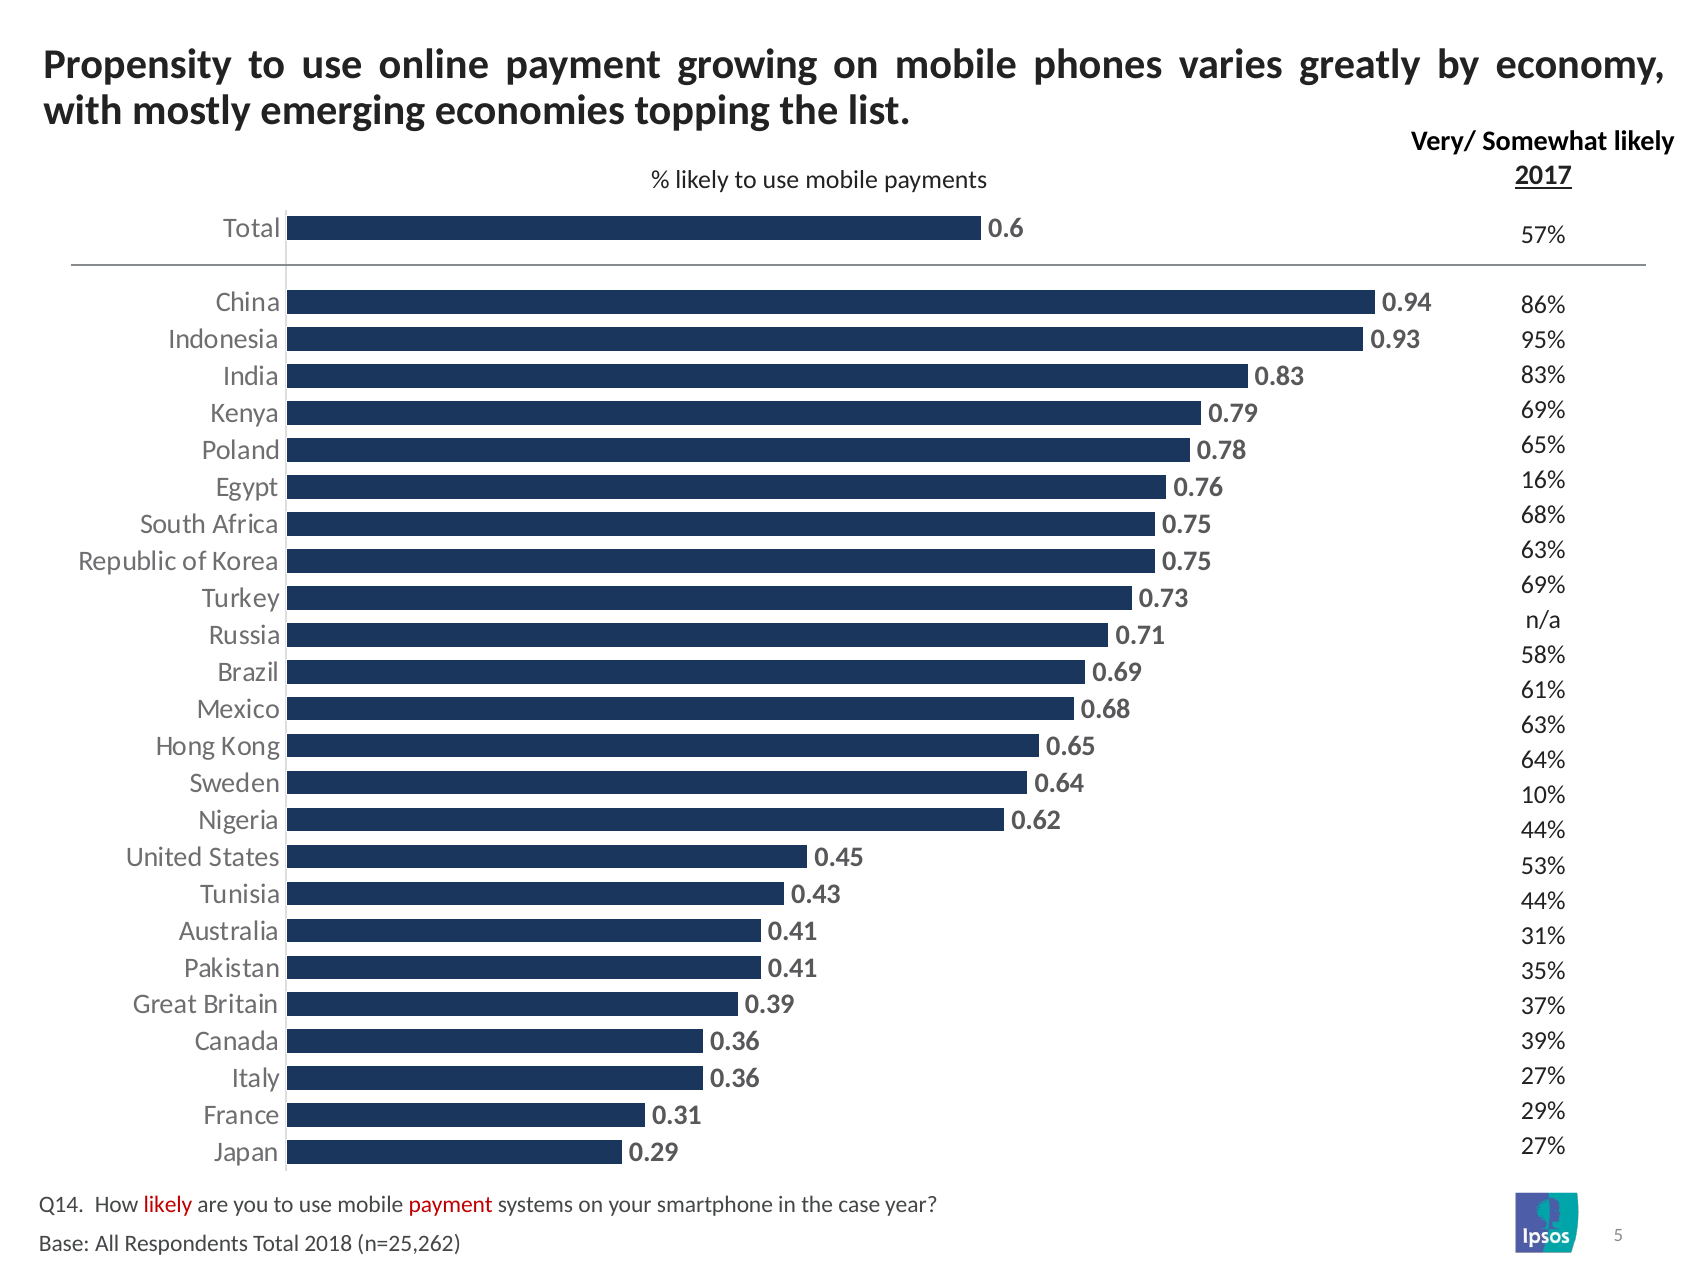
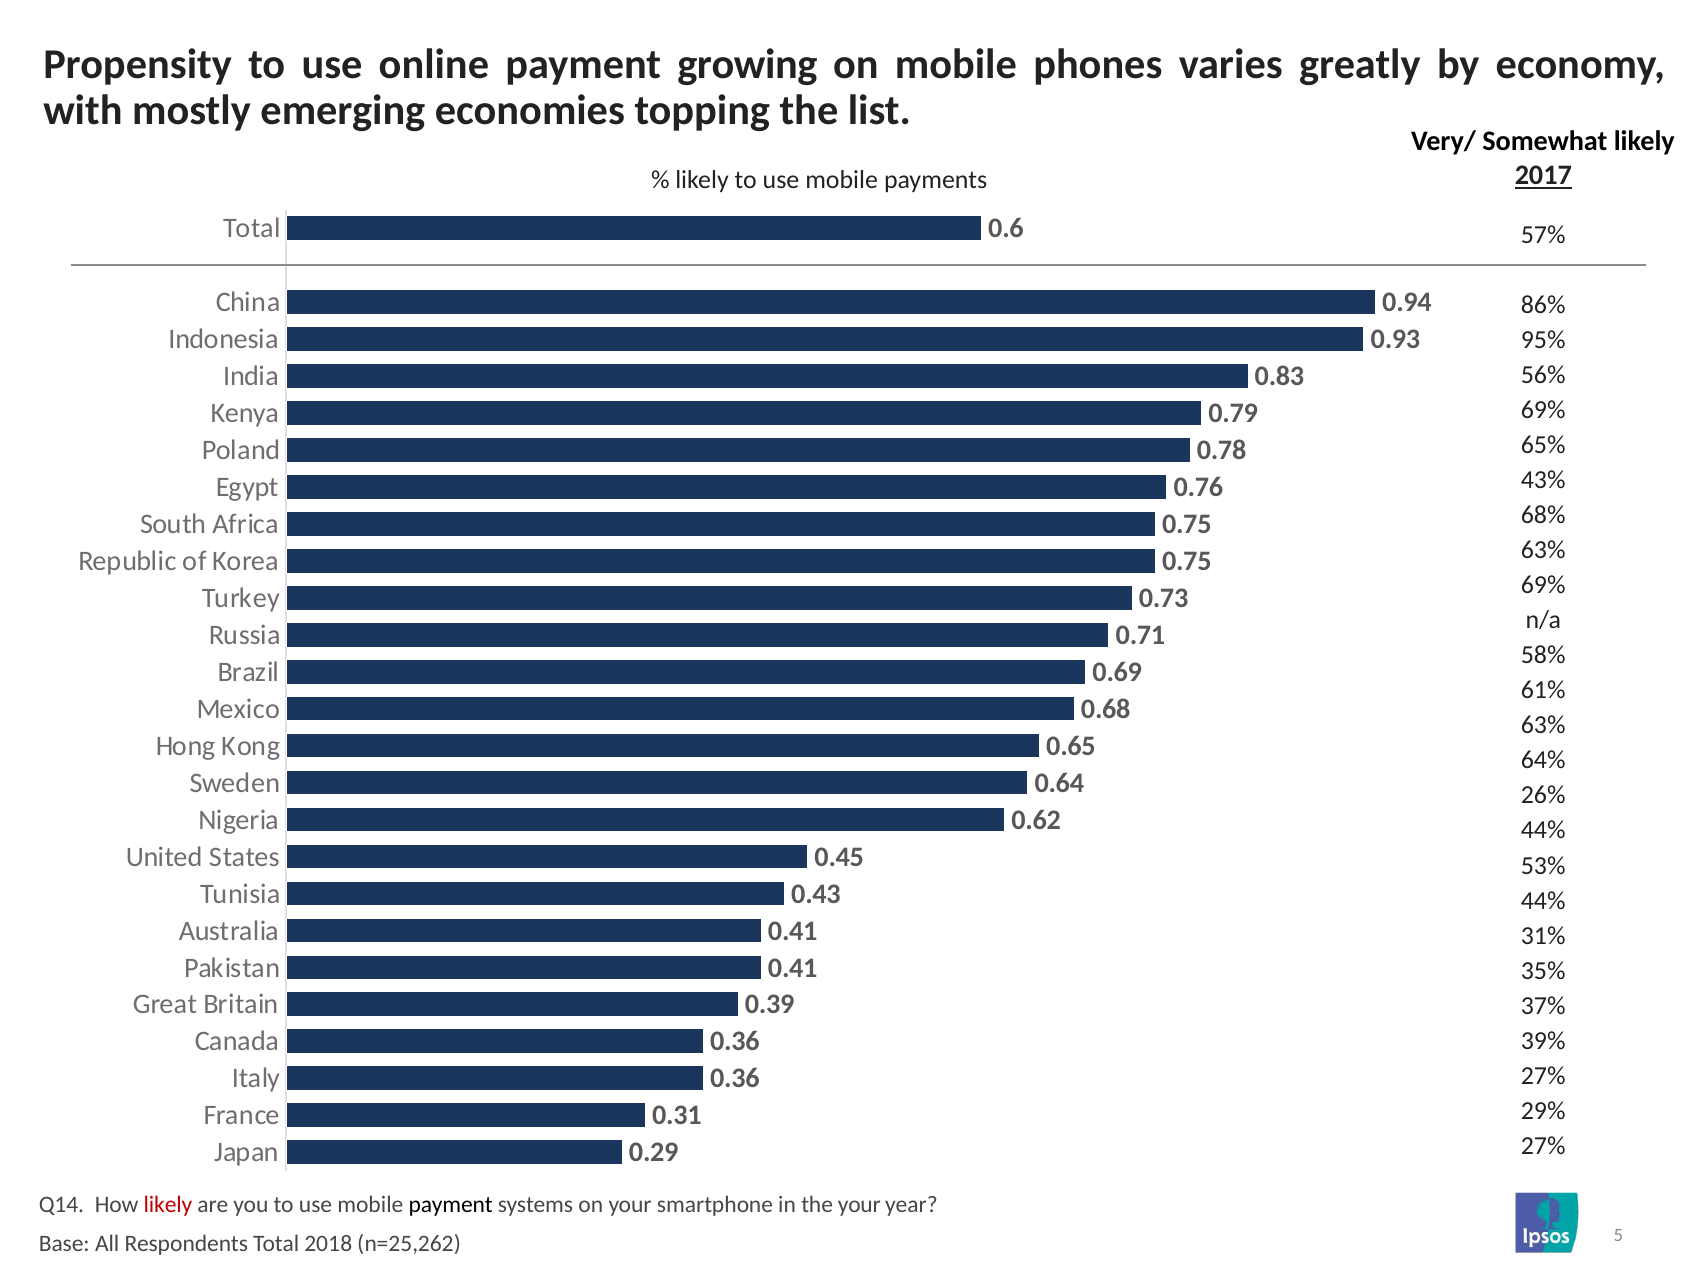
83%: 83% -> 56%
16%: 16% -> 43%
10%: 10% -> 26%
payment at (451, 1205) colour: red -> black
the case: case -> your
